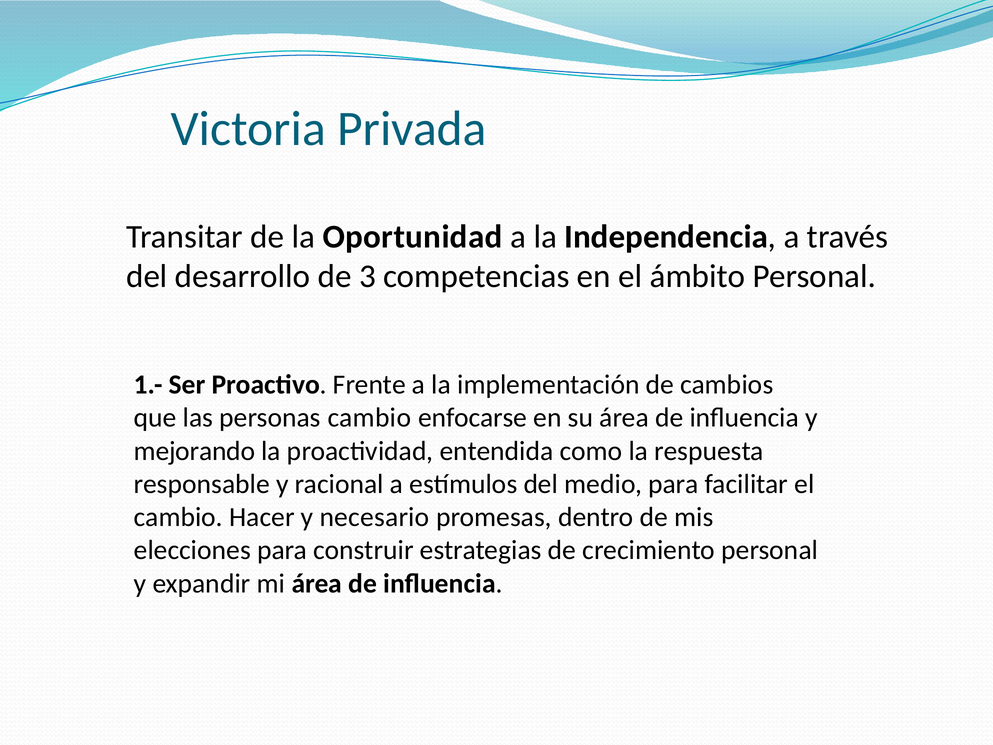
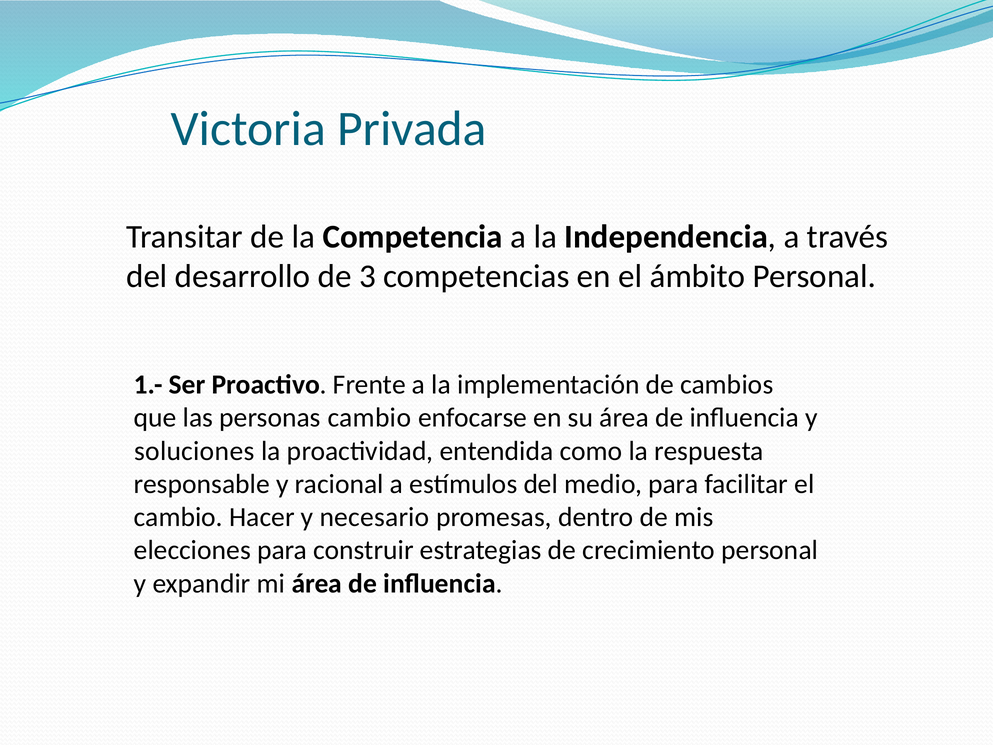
Oportunidad: Oportunidad -> Competencia
mejorando: mejorando -> soluciones
